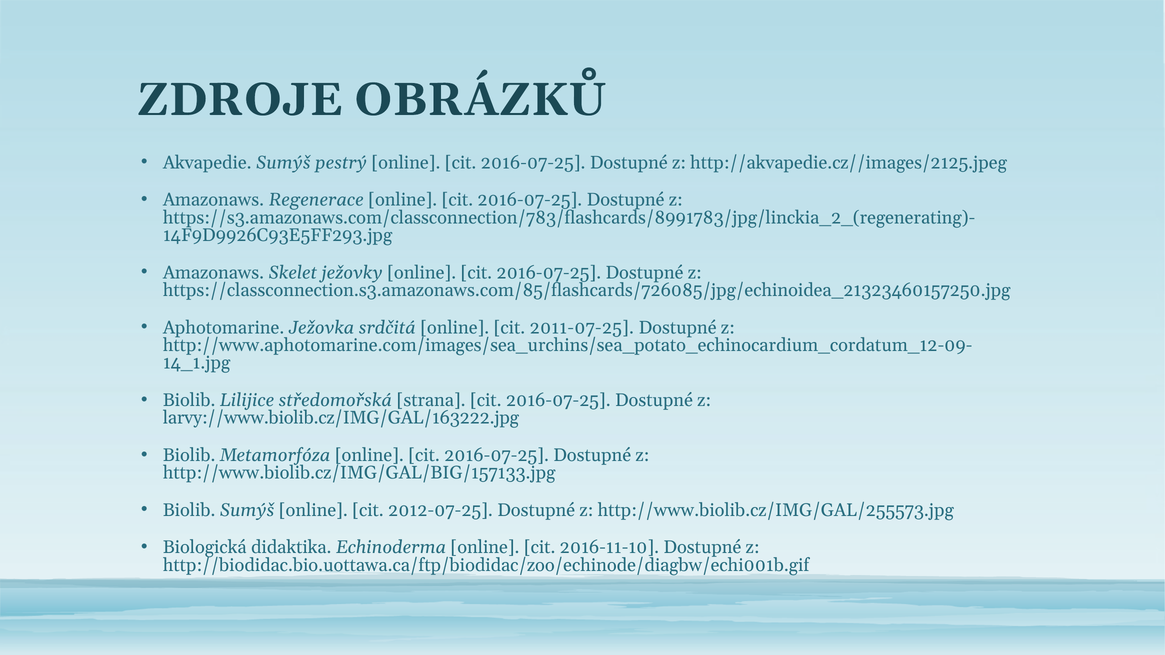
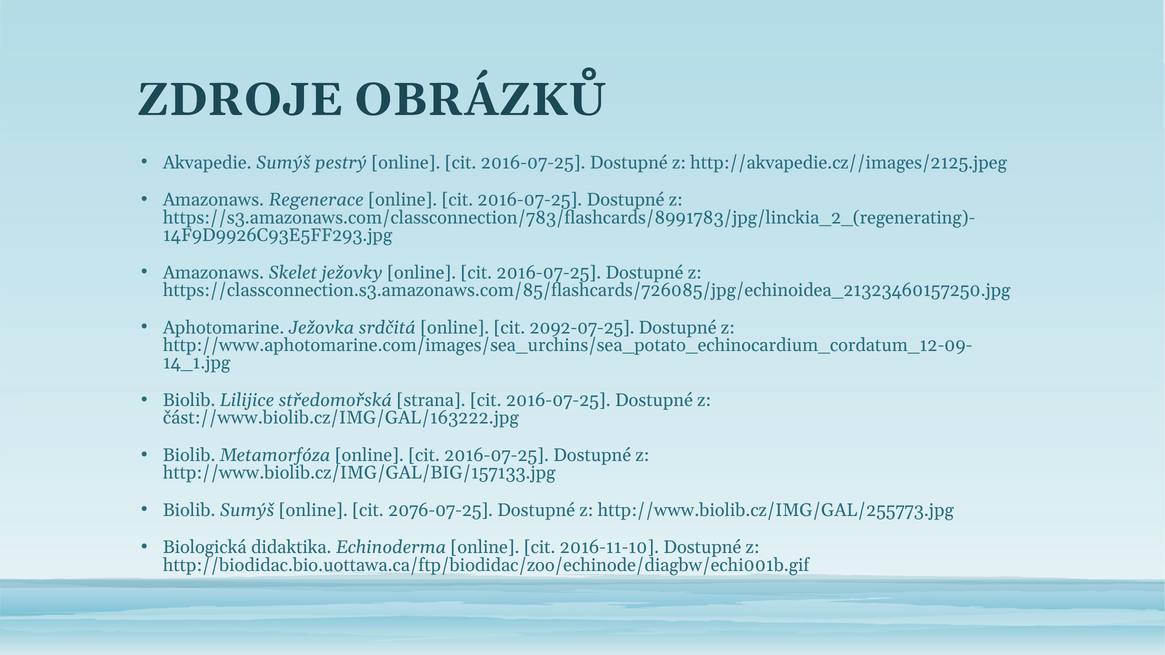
2011-07-25: 2011-07-25 -> 2092-07-25
larvy://www.biolib.cz/IMG/GAL/163222.jpg: larvy://www.biolib.cz/IMG/GAL/163222.jpg -> část://www.biolib.cz/IMG/GAL/163222.jpg
2012-07-25: 2012-07-25 -> 2076-07-25
http://www.biolib.cz/IMG/GAL/255573.jpg: http://www.biolib.cz/IMG/GAL/255573.jpg -> http://www.biolib.cz/IMG/GAL/255773.jpg
